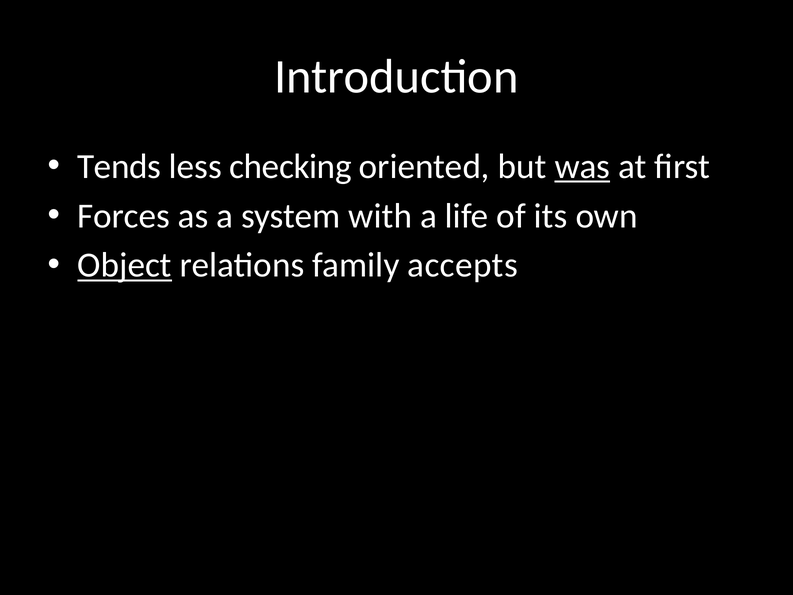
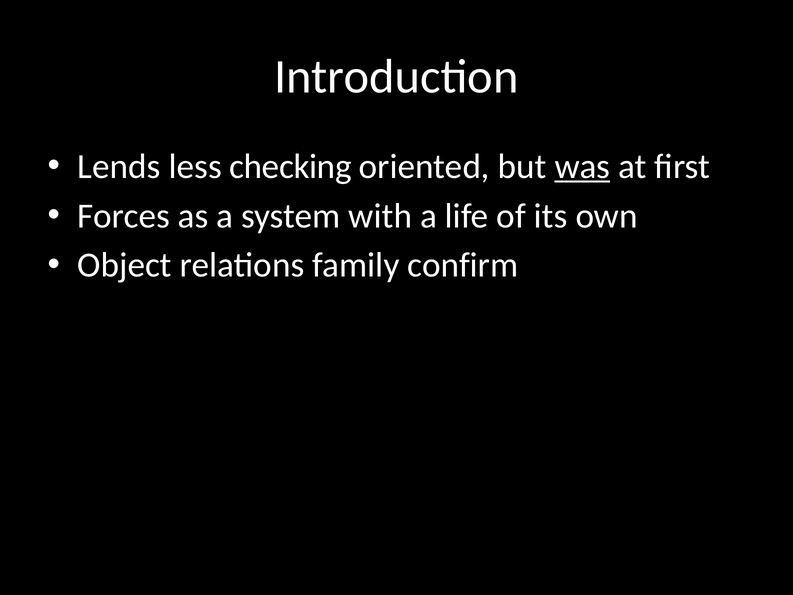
Tends: Tends -> Lends
Object underline: present -> none
accepts: accepts -> confirm
